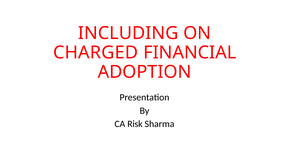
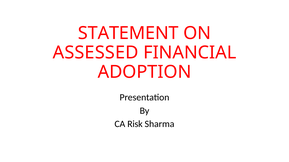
INCLUDING: INCLUDING -> STATEMENT
CHARGED: CHARGED -> ASSESSED
